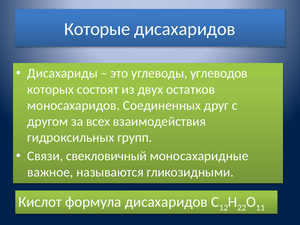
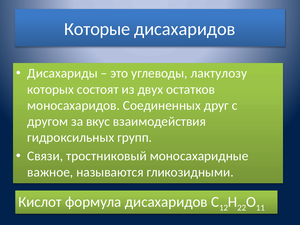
углеводов: углеводов -> лактулозу
всех: всех -> вкус
свекловичный: свекловичный -> тростниковый
